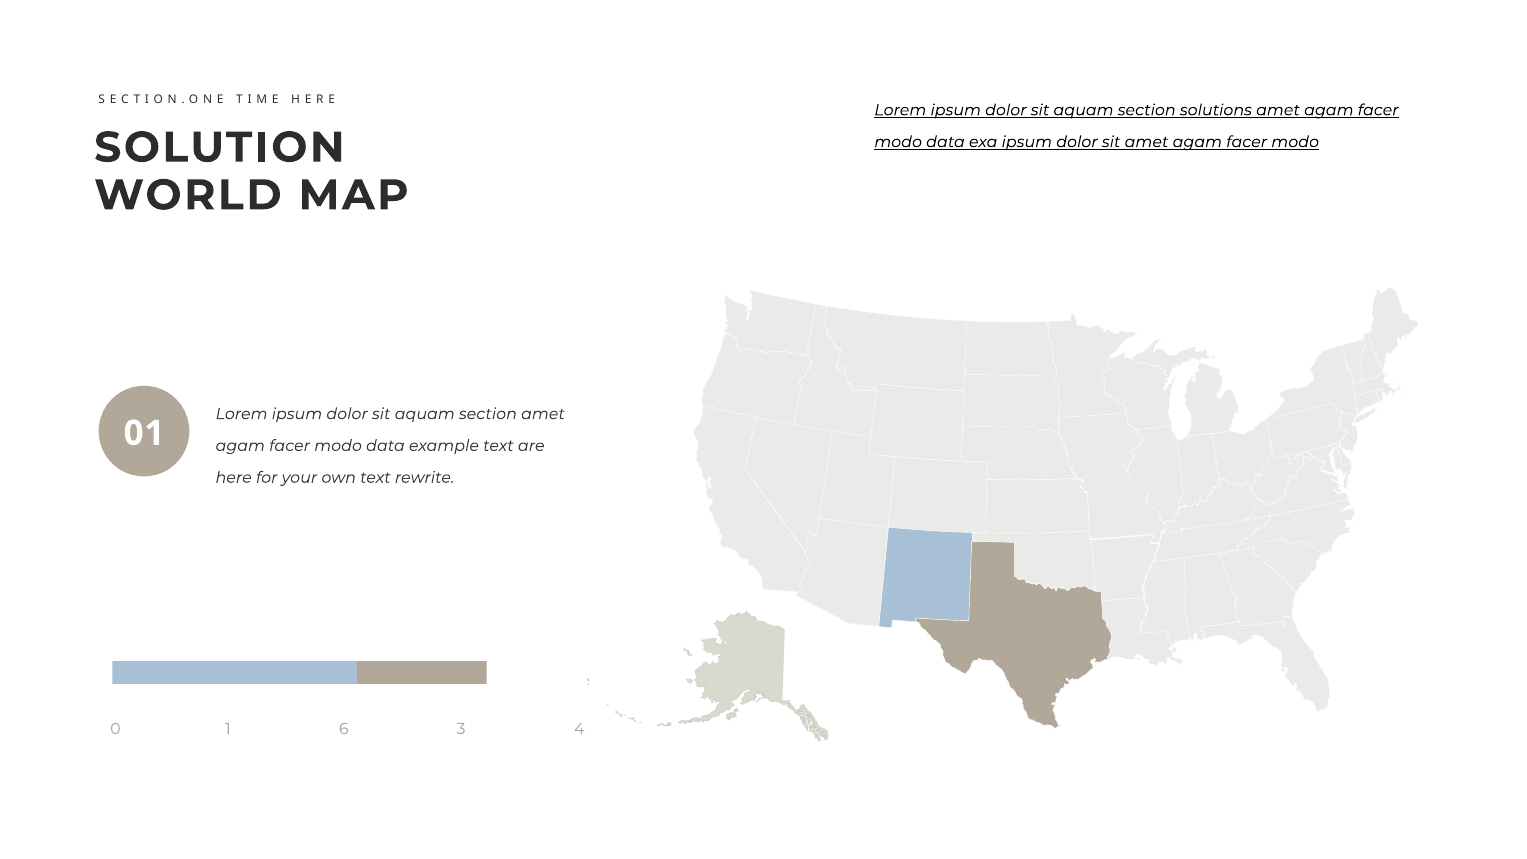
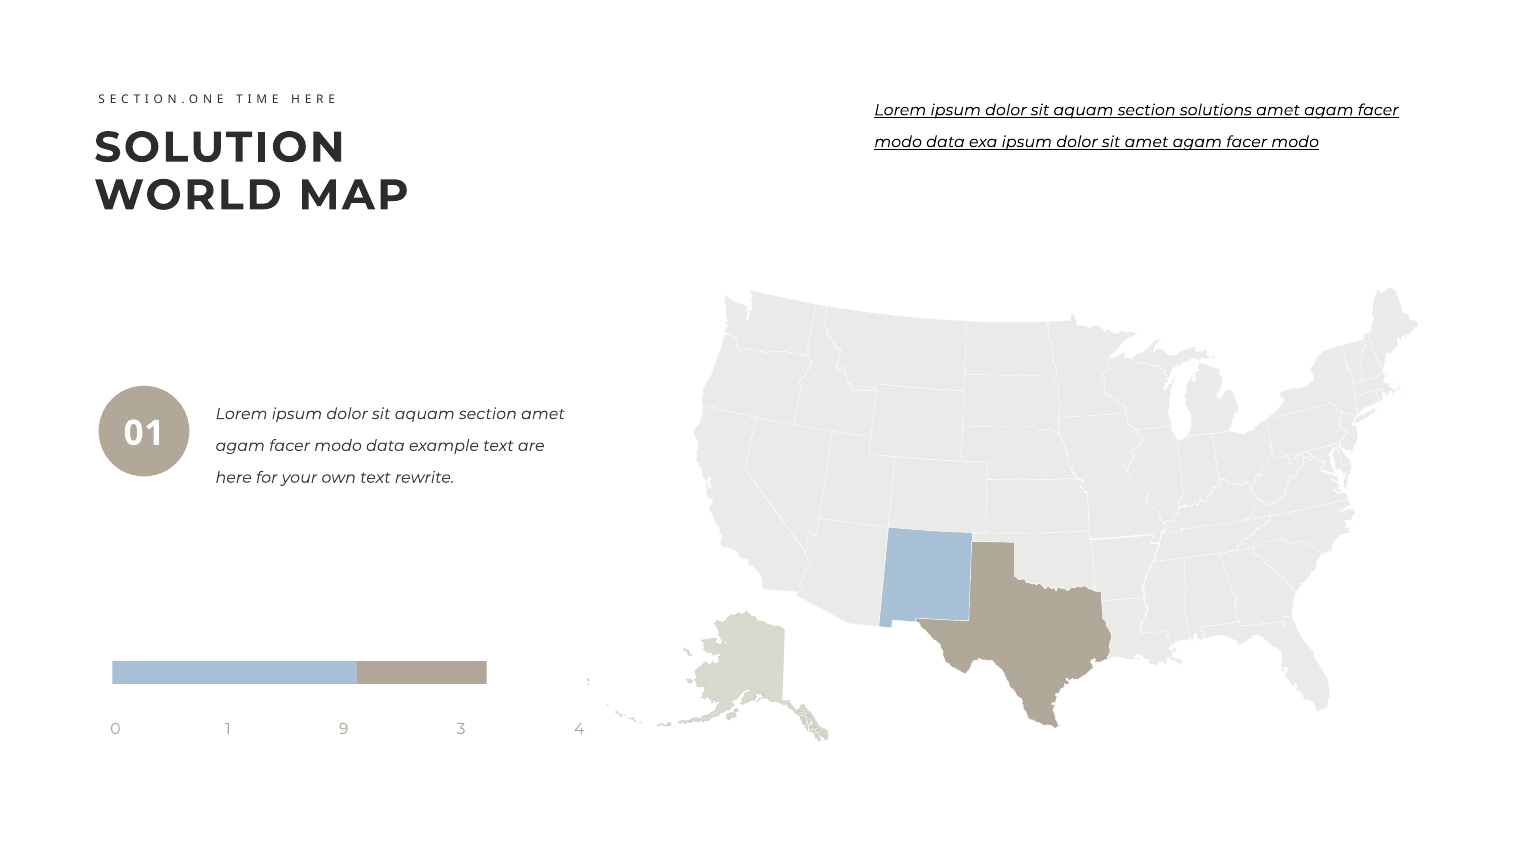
6: 6 -> 9
